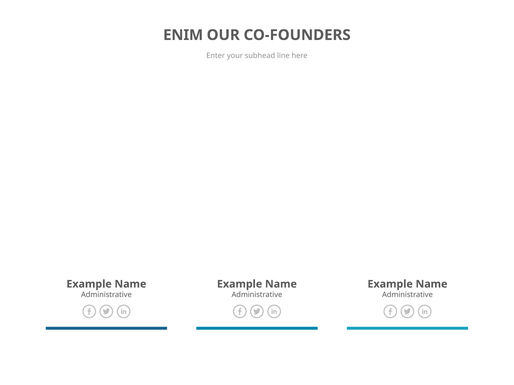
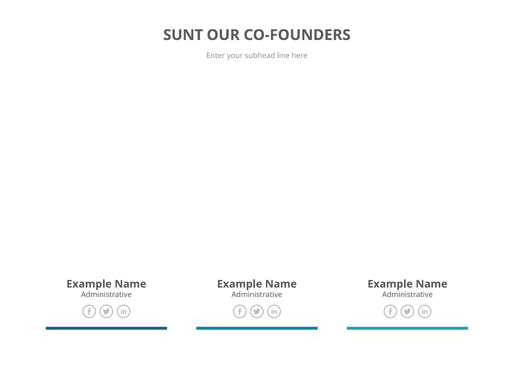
ENIM: ENIM -> SUNT
